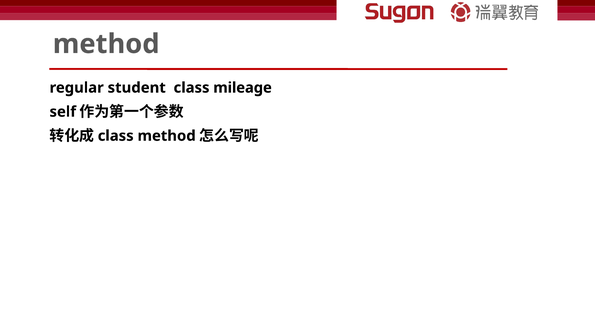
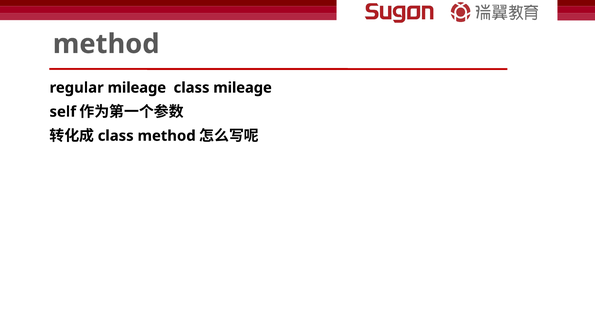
regular student: student -> mileage
